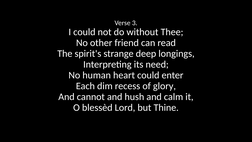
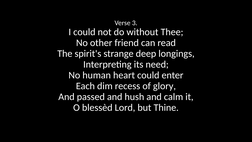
cannot: cannot -> passed
